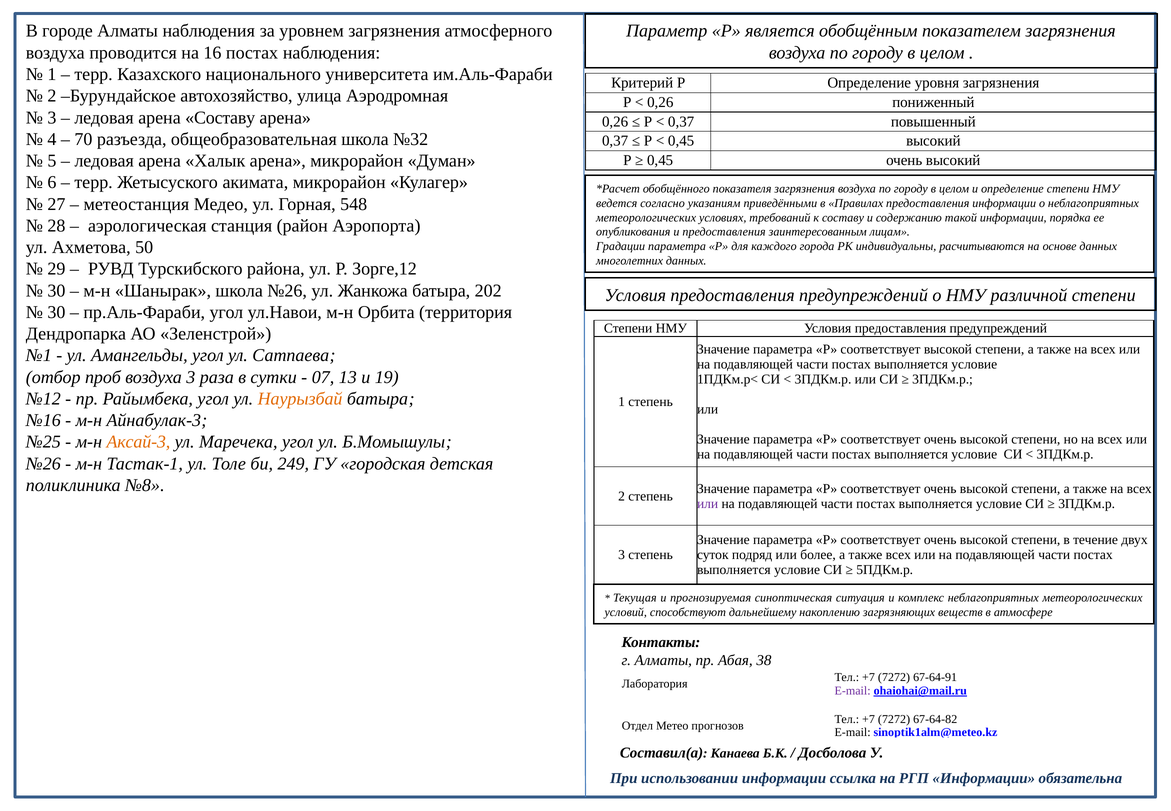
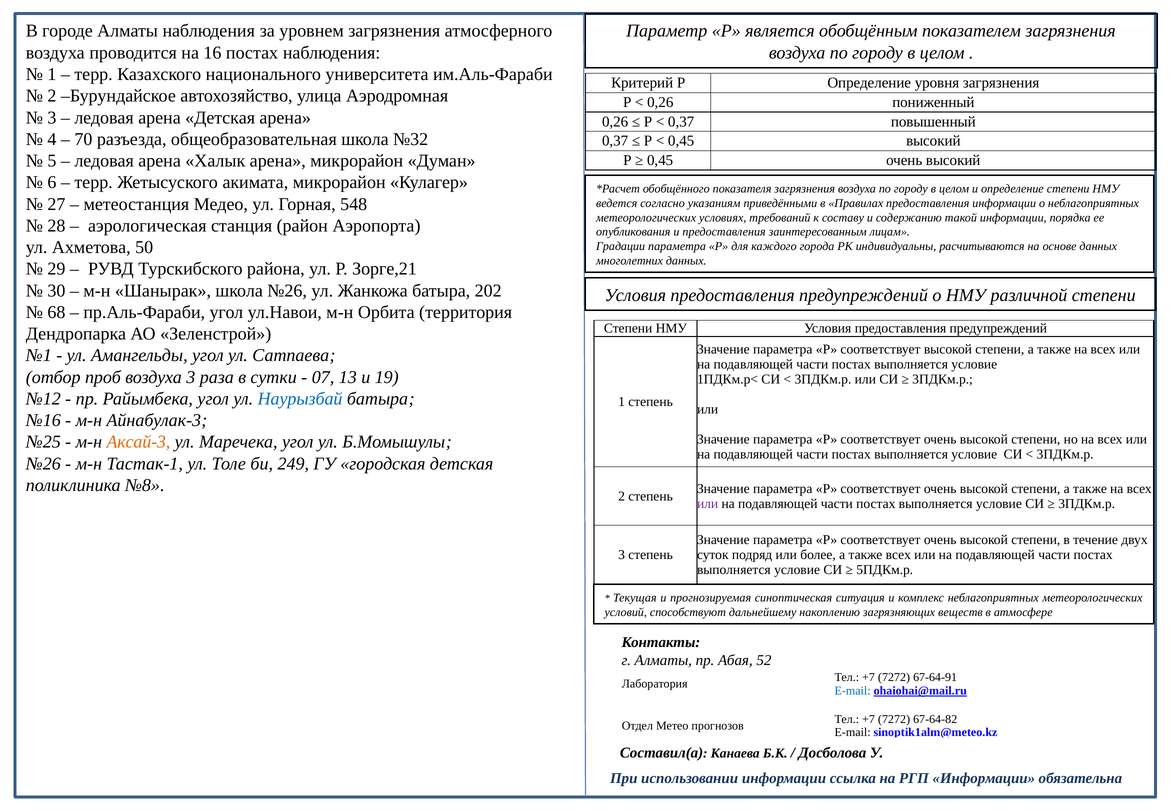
арена Составу: Составу -> Детская
Зорге,12: Зорге,12 -> Зорге,21
30 at (56, 312): 30 -> 68
Наурызбай colour: orange -> blue
38: 38 -> 52
E-mail at (853, 690) colour: purple -> blue
